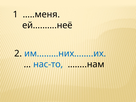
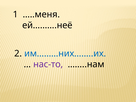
нас-то colour: blue -> purple
